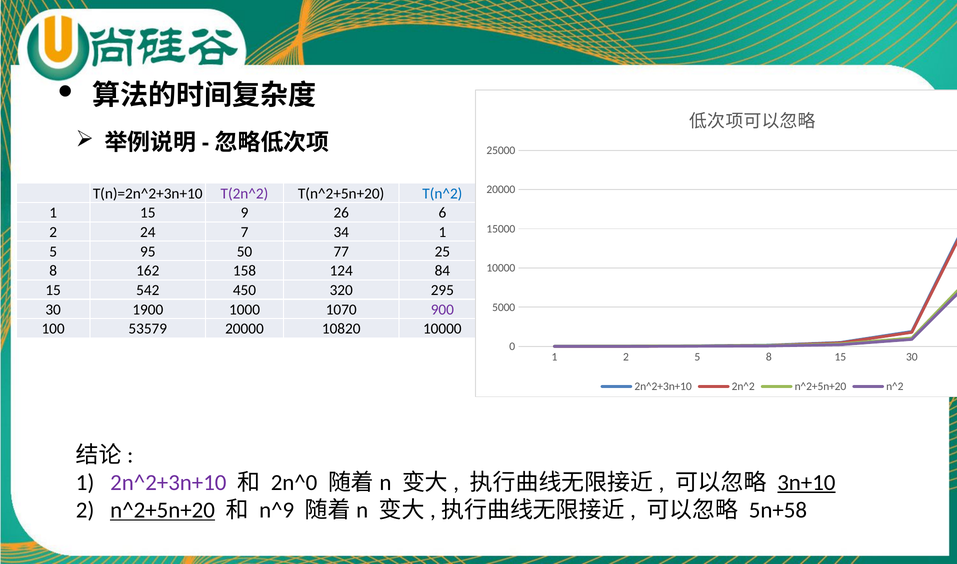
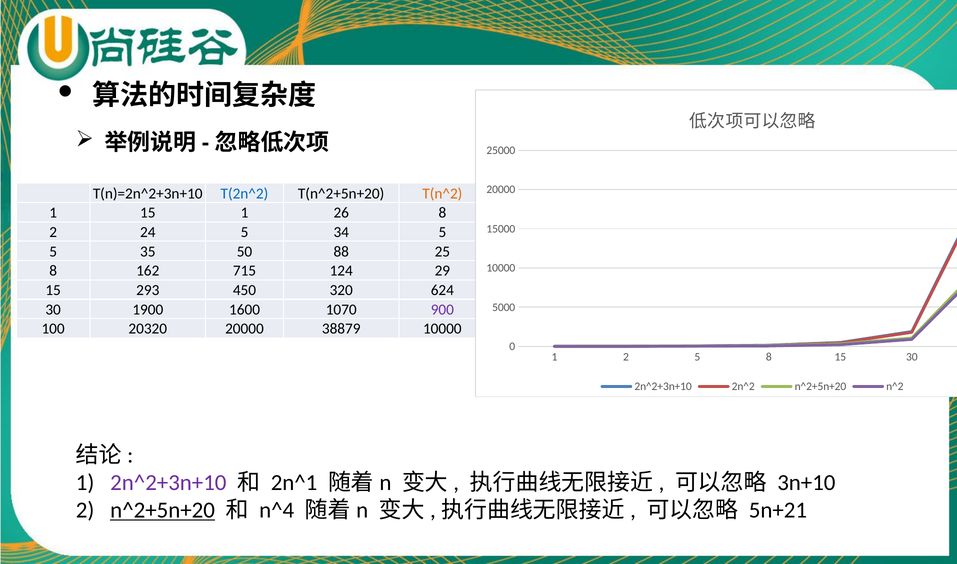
T(2n^2 colour: purple -> blue
T(n^2 colour: blue -> orange
15 9: 9 -> 1
26 6: 6 -> 8
24 7: 7 -> 5
34 1: 1 -> 5
95: 95 -> 35
77: 77 -> 88
158: 158 -> 715
84: 84 -> 29
542: 542 -> 293
295: 295 -> 624
1000: 1000 -> 1600
53579: 53579 -> 20320
10820: 10820 -> 38879
2n^0: 2n^0 -> 2n^1
3n+10 underline: present -> none
n^9: n^9 -> n^4
5n+58: 5n+58 -> 5n+21
